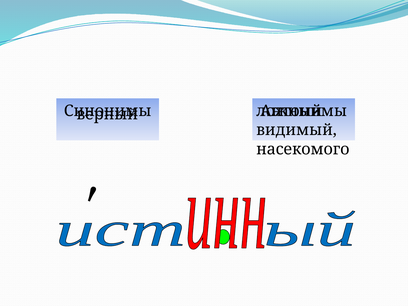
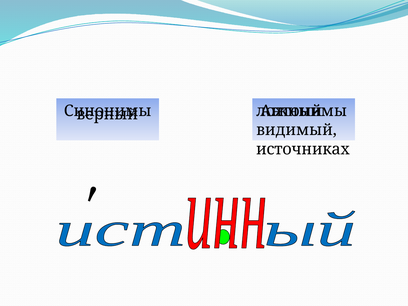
насекомого: насекомого -> источниках
